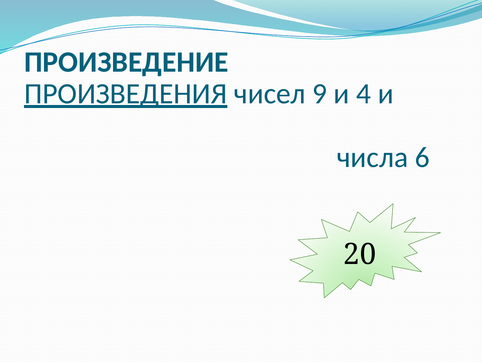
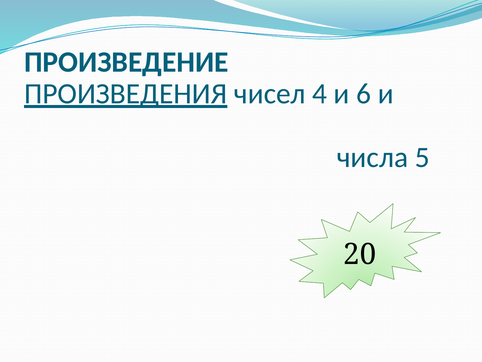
9: 9 -> 4
4: 4 -> 6
6: 6 -> 5
